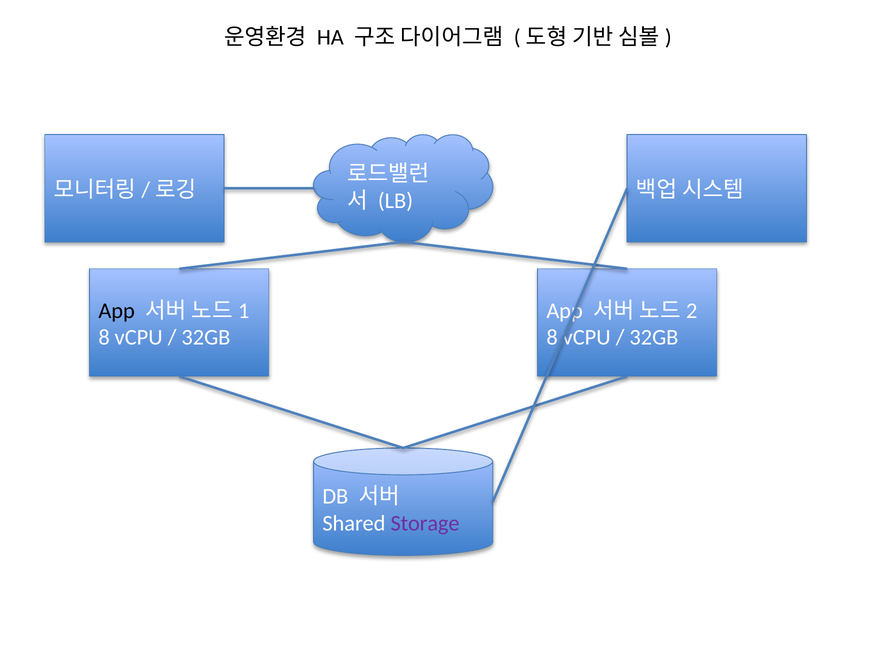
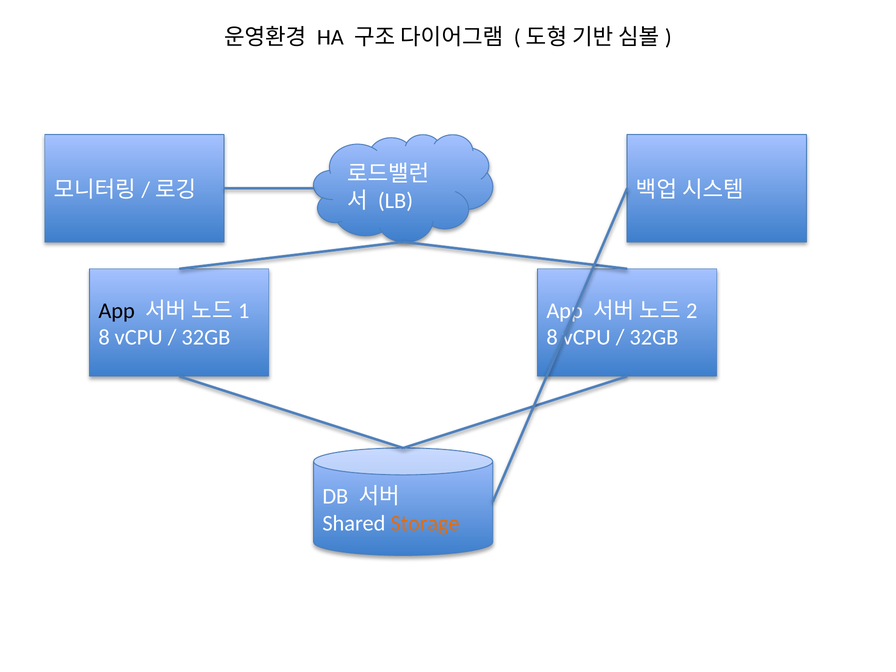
Storage colour: purple -> orange
